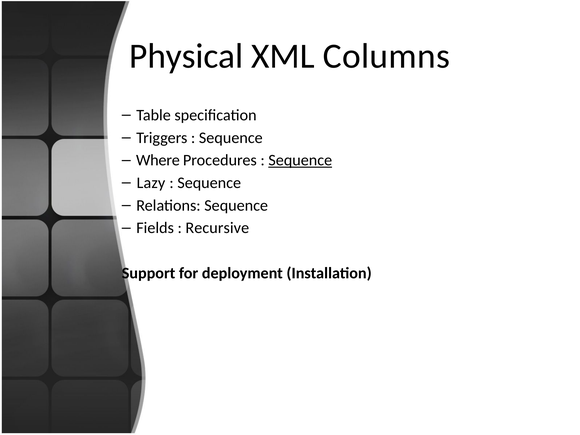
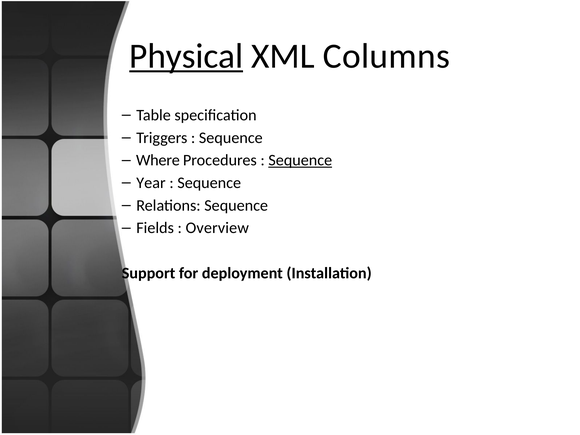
Physical underline: none -> present
Lazy: Lazy -> Year
Recursive: Recursive -> Overview
